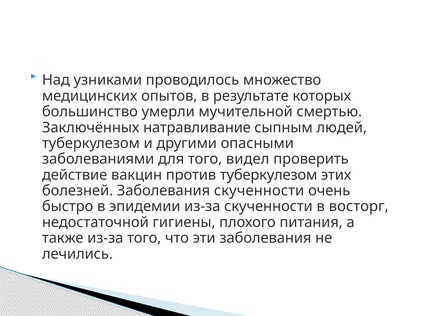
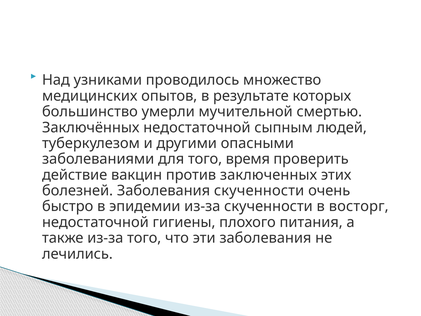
Заключённых натравливание: натравливание -> недостаточной
видел: видел -> время
против туберкулезом: туберкулезом -> заключенных
